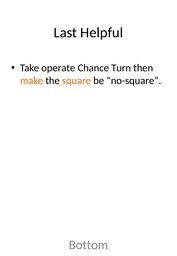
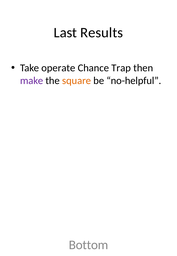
Helpful: Helpful -> Results
Turn: Turn -> Trap
make colour: orange -> purple
no-square: no-square -> no-helpful
